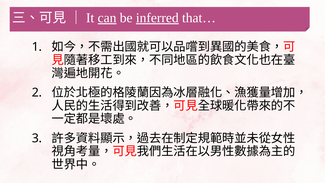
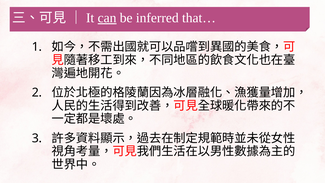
inferred underline: present -> none
